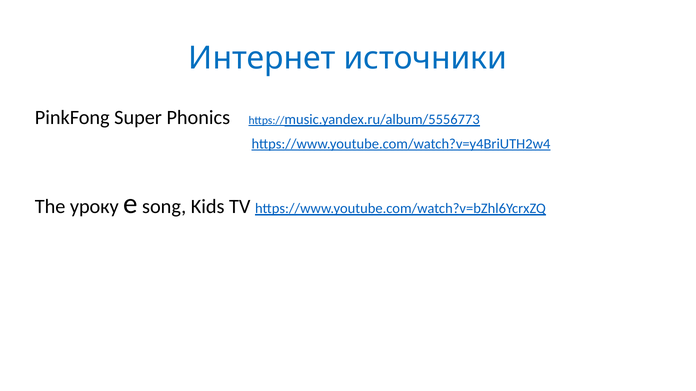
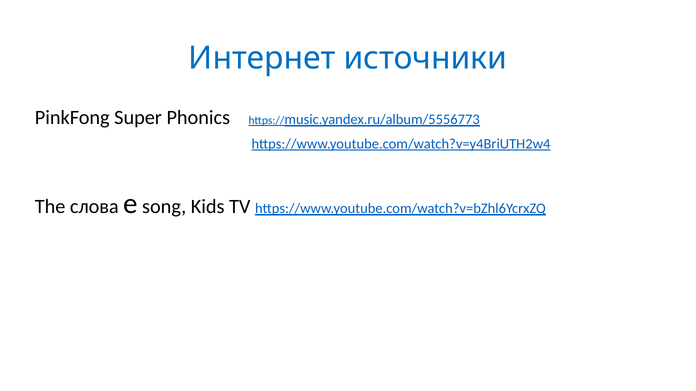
уроку: уроку -> слова
